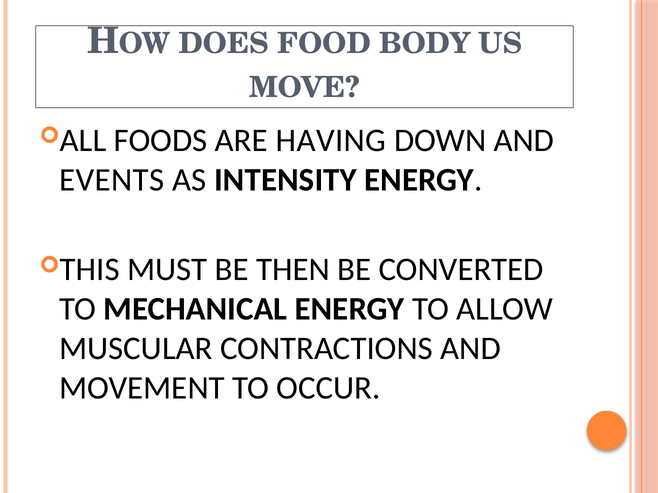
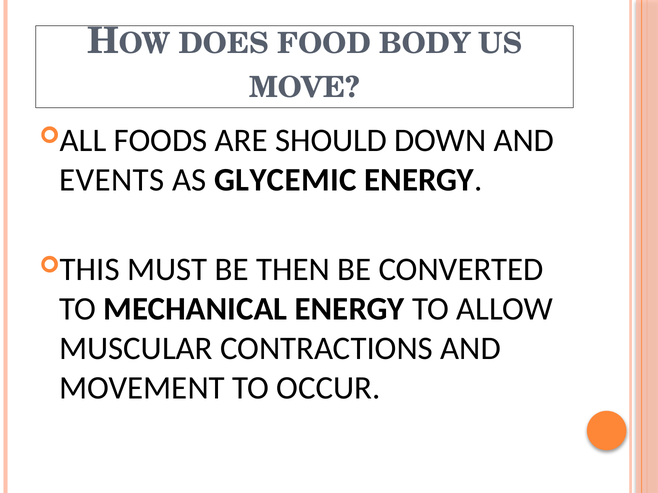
HAVING: HAVING -> SHOULD
INTENSITY: INTENSITY -> GLYCEMIC
